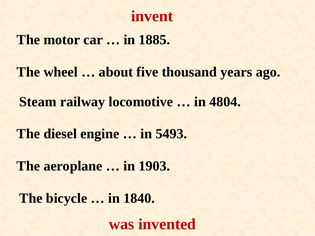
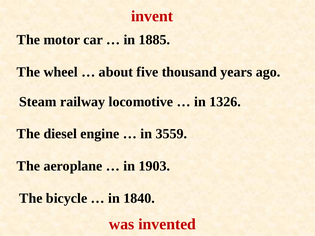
4804: 4804 -> 1326
5493: 5493 -> 3559
